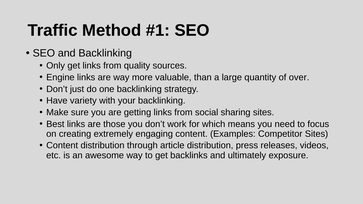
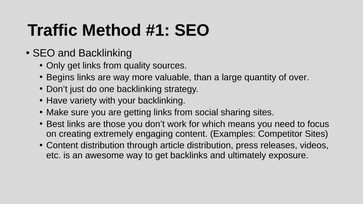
Engine: Engine -> Begins
